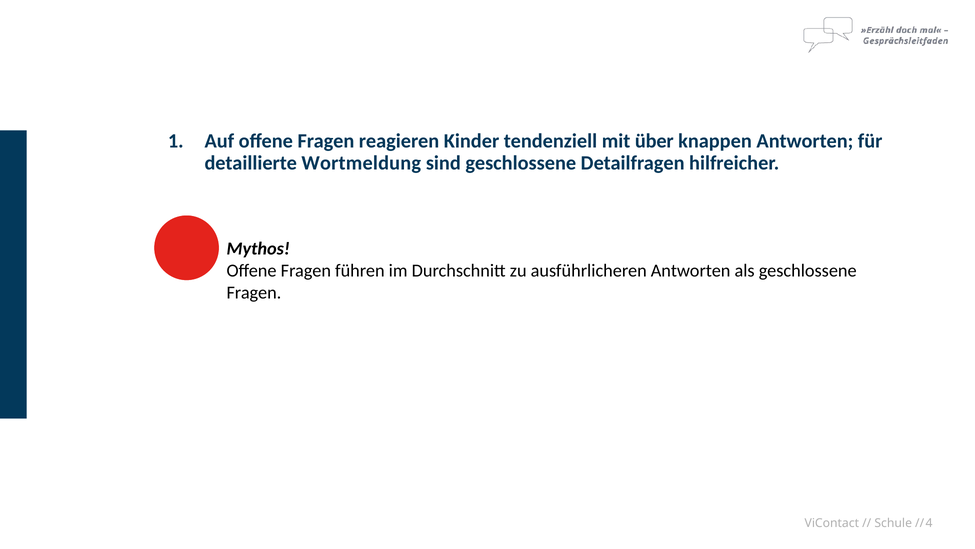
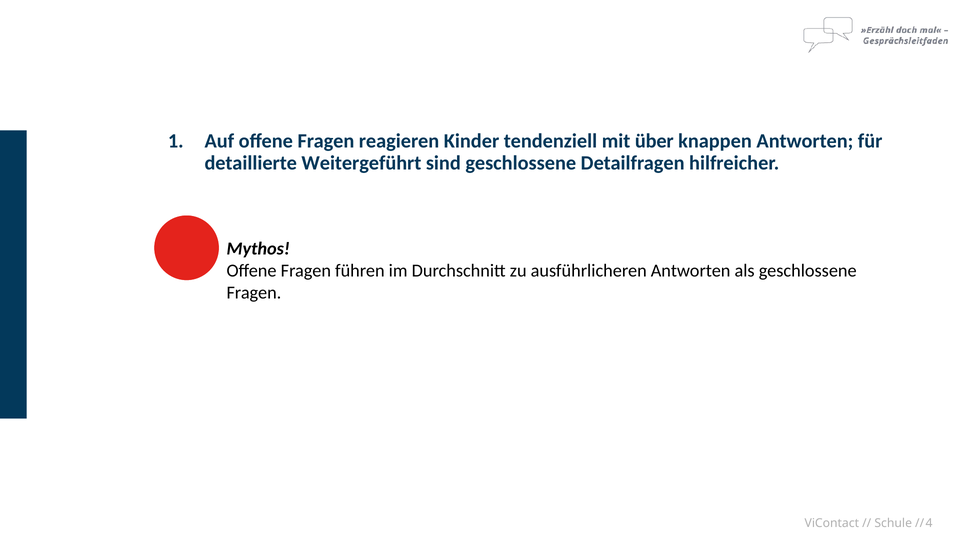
Wortmeldung: Wortmeldung -> Weitergeführt
